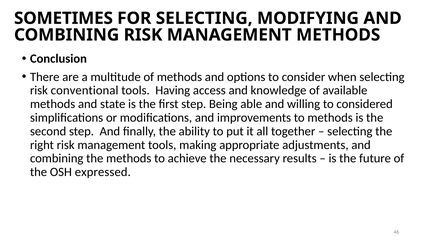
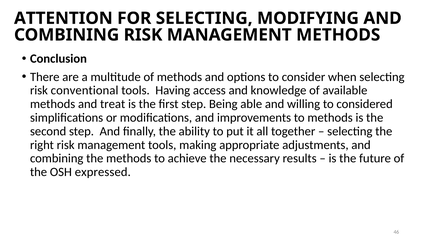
SOMETIMES: SOMETIMES -> ATTENTION
state: state -> treat
